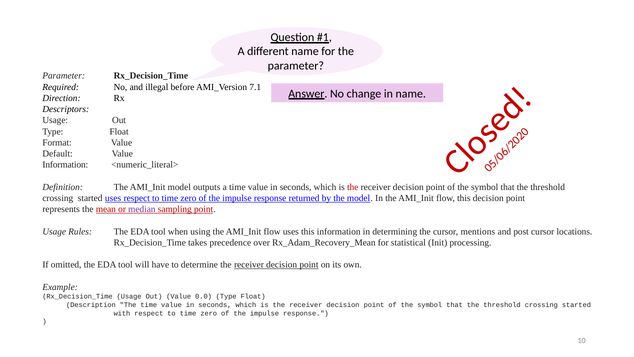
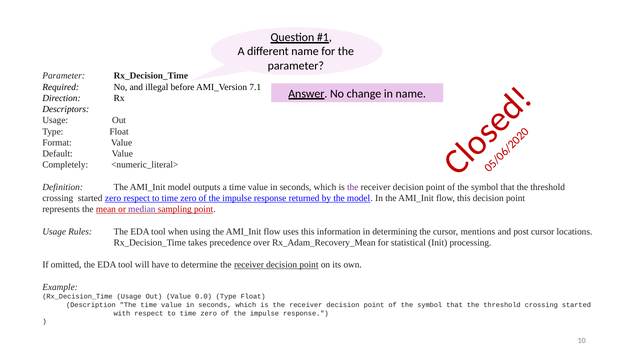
Information at (65, 165): Information -> Completely
the at (353, 187) colour: red -> purple
started uses: uses -> zero
